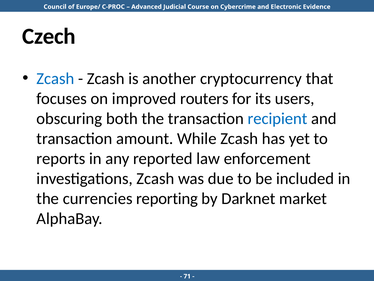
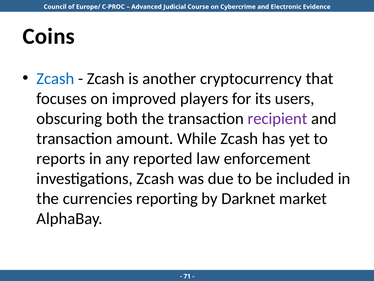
Czech: Czech -> Coins
routers: routers -> players
recipient colour: blue -> purple
